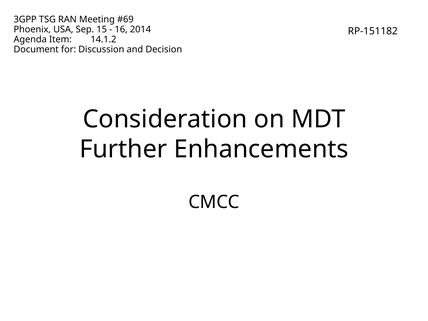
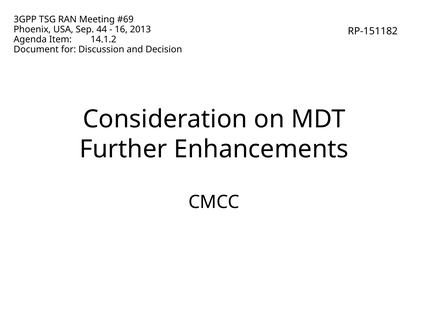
15: 15 -> 44
2014: 2014 -> 2013
